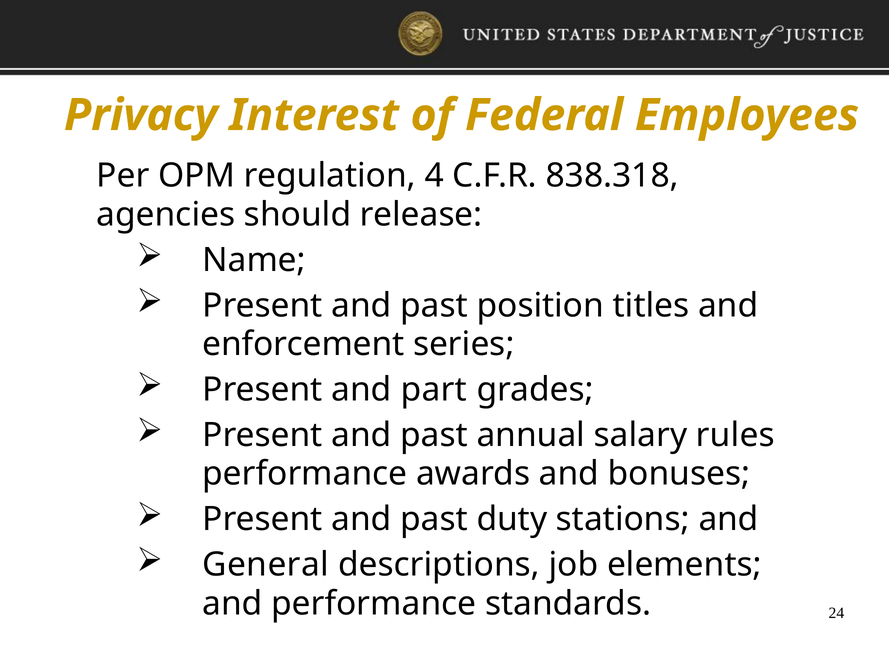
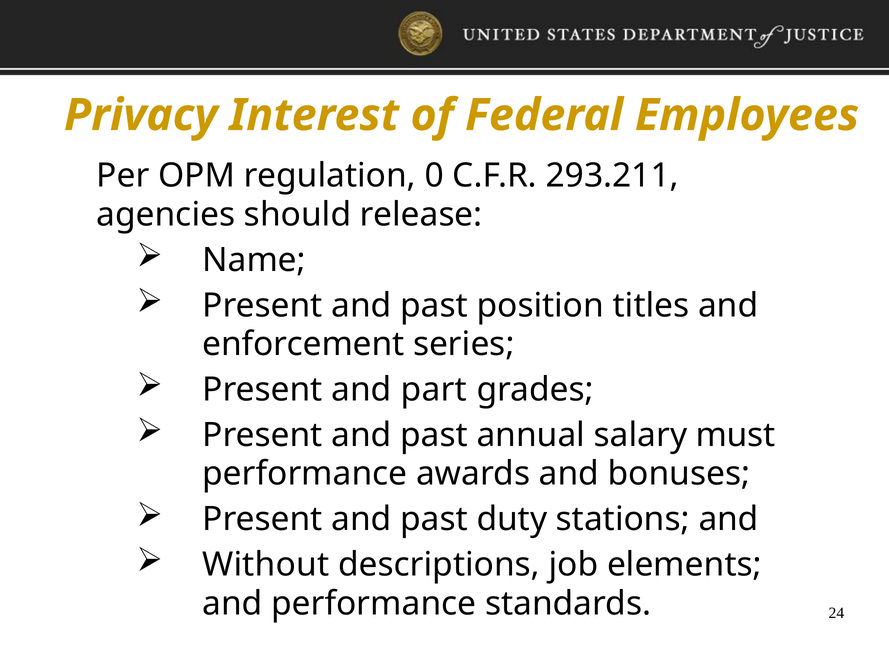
4: 4 -> 0
838.318: 838.318 -> 293.211
rules: rules -> must
General: General -> Without
